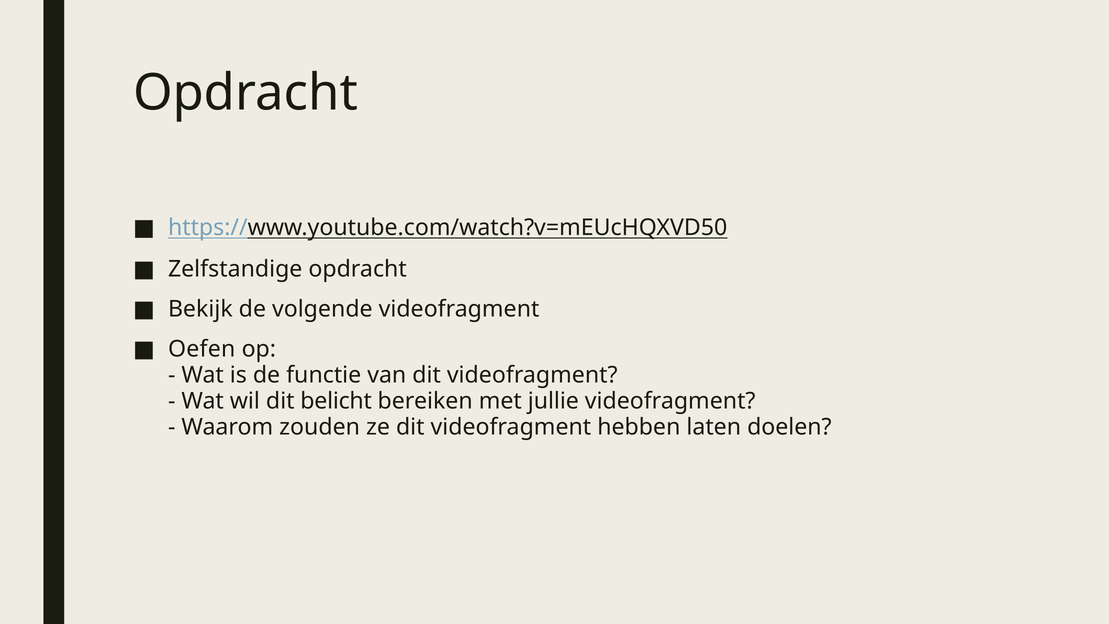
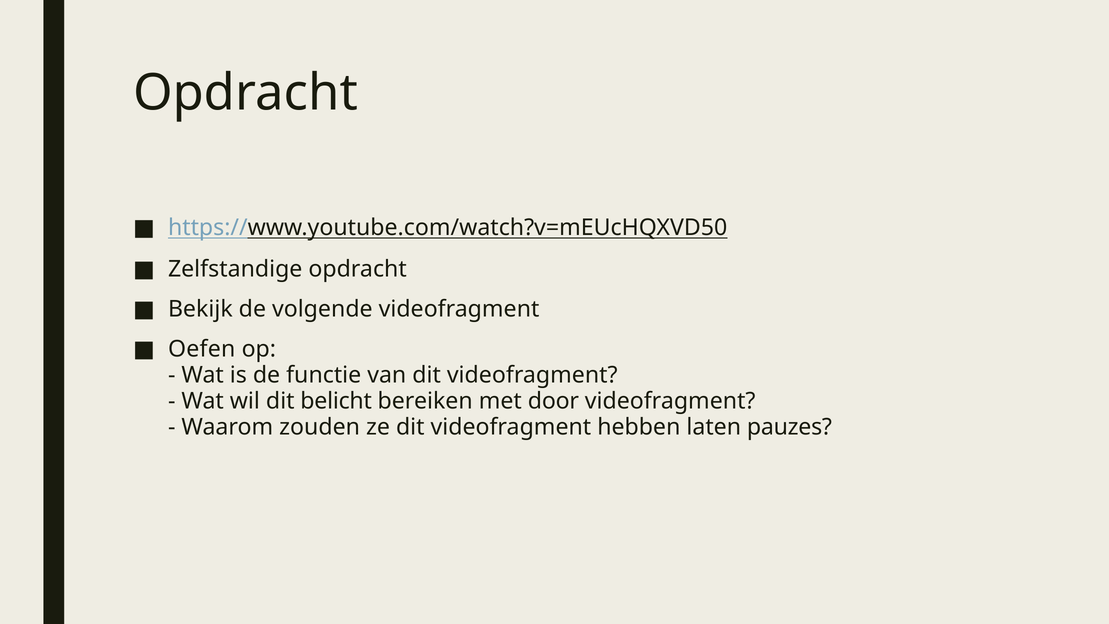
jullie: jullie -> door
doelen: doelen -> pauzes
